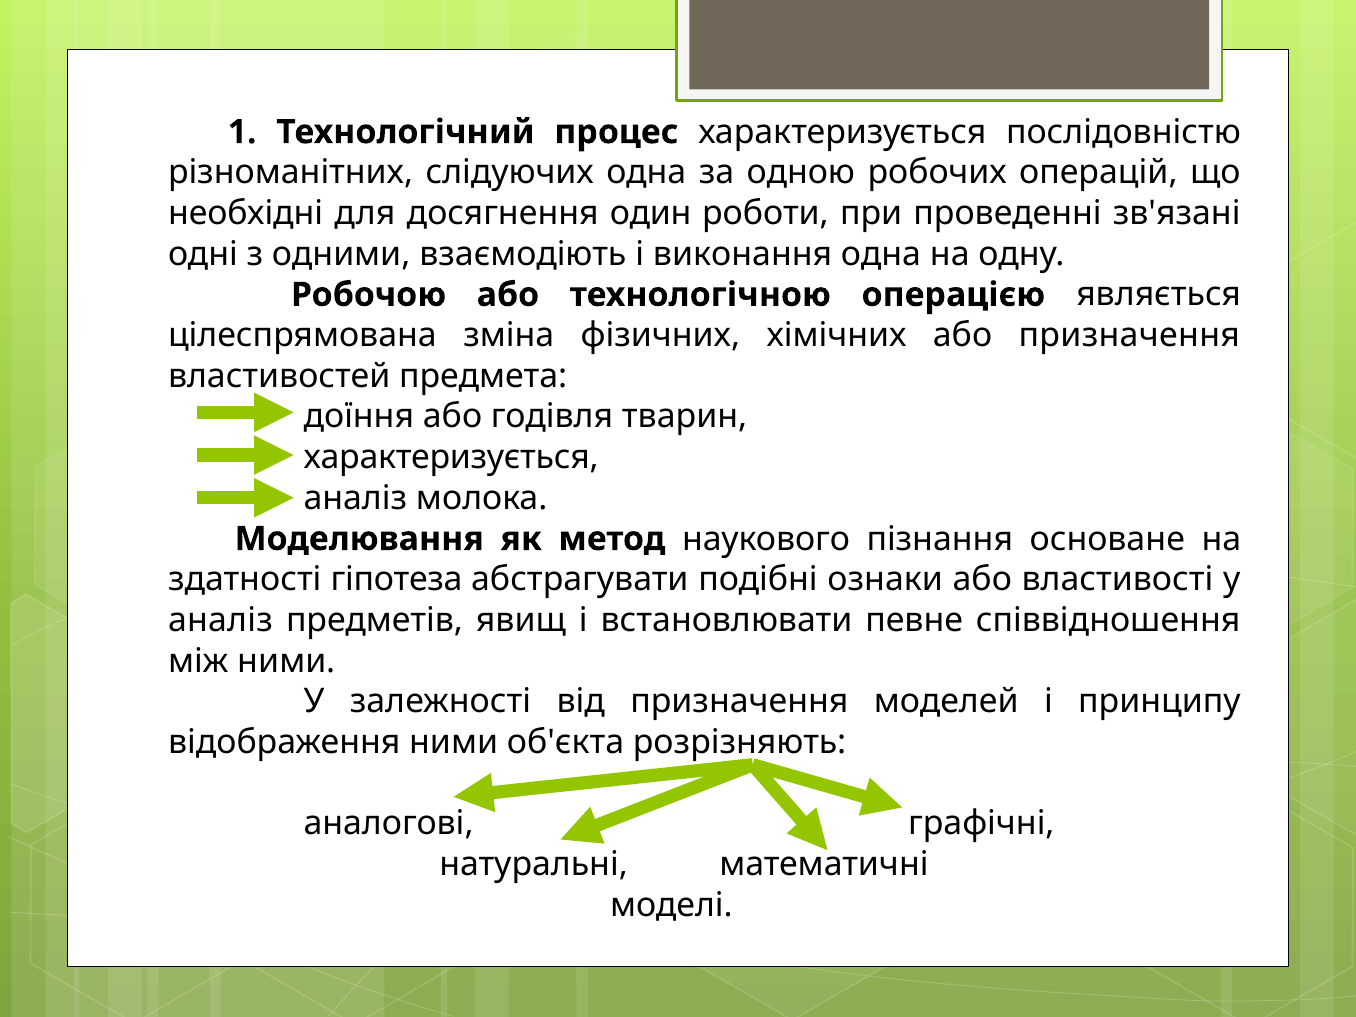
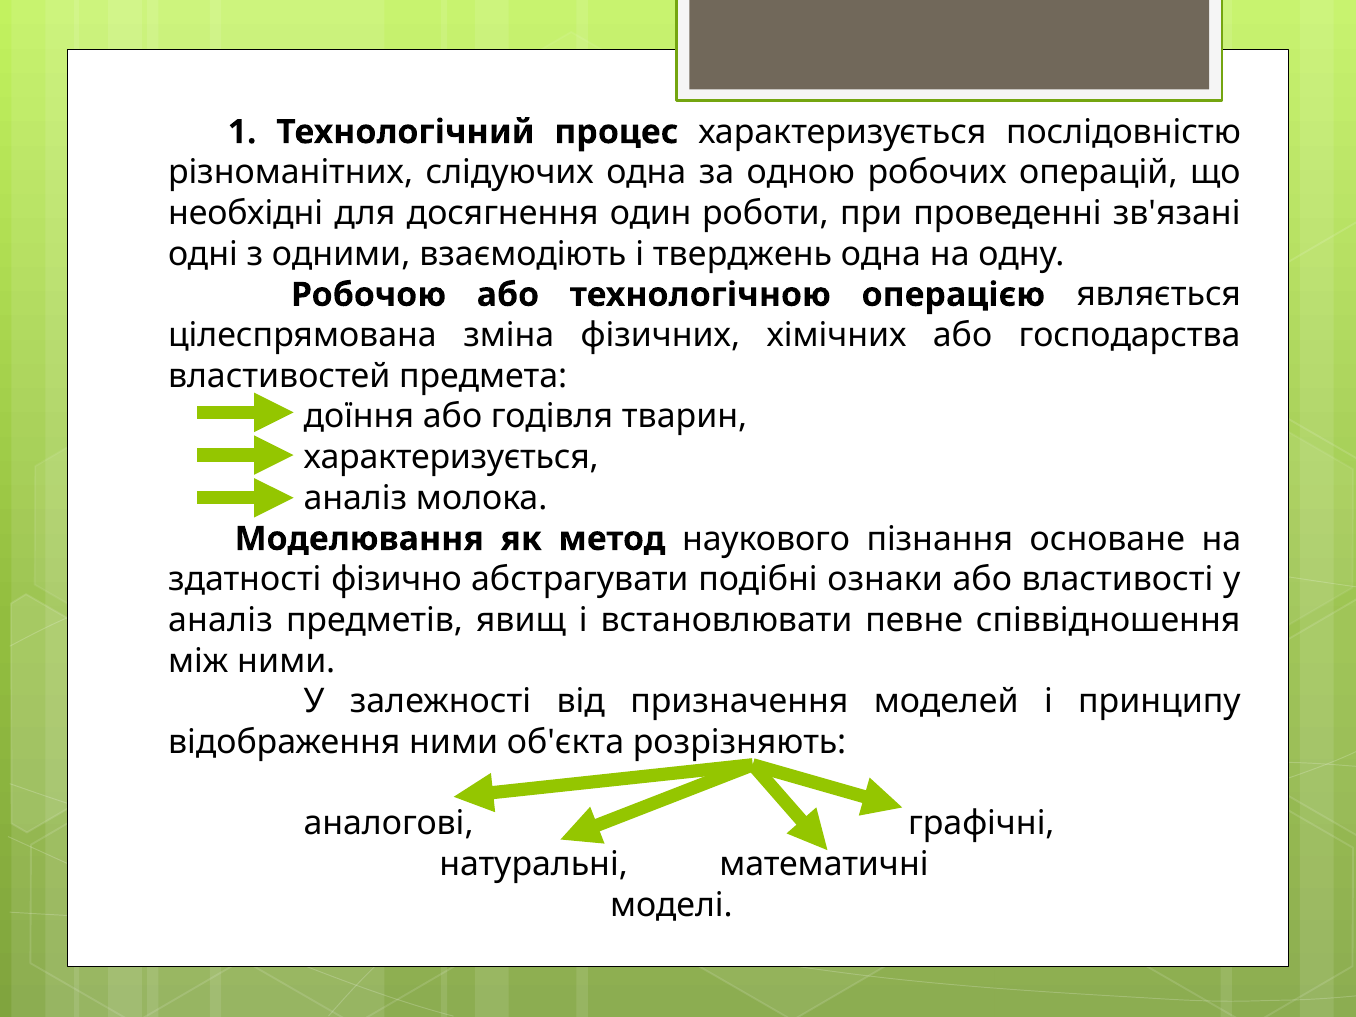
виконання: виконання -> тверджень
або призначення: призначення -> господарства
гіпотеза: гіпотеза -> фізично
